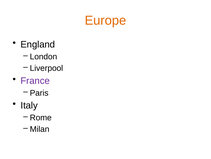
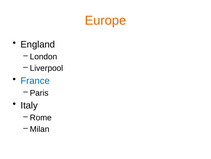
France colour: purple -> blue
